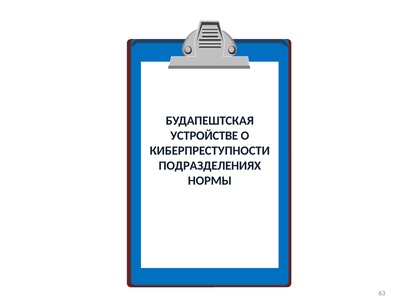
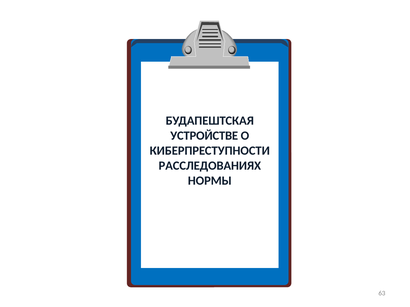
ПОДРАЗДЕЛЕНИЯХ: ПОДРАЗДЕЛЕНИЯХ -> РАССЛЕДОВАНИЯХ
